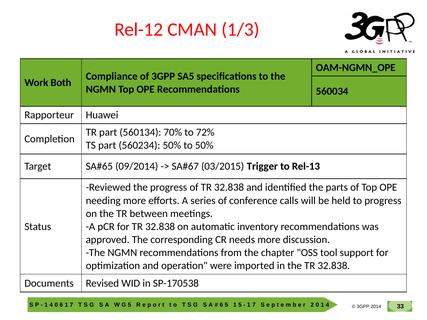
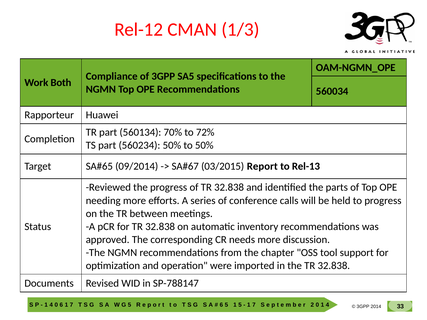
Trigger: Trigger -> Report
SP-170538: SP-170538 -> SP-788147
